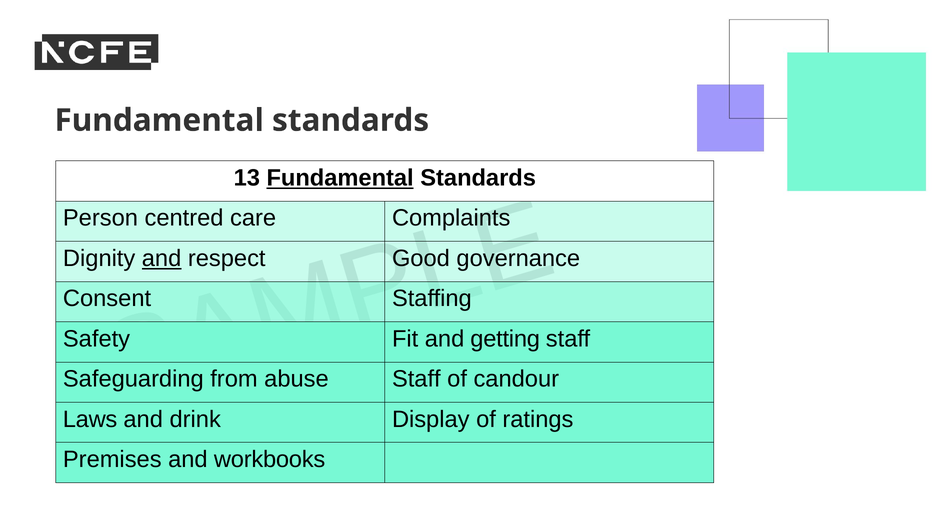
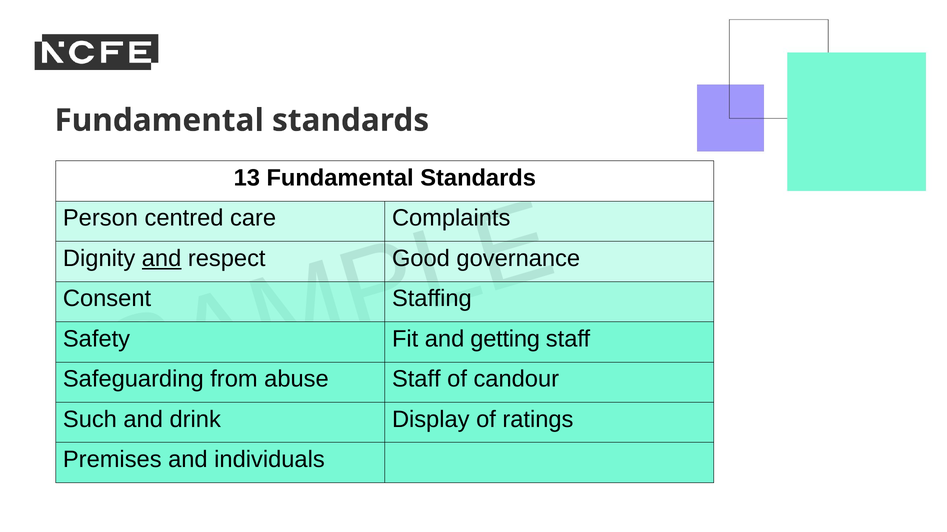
Fundamental at (340, 178) underline: present -> none
Laws: Laws -> Such
workbooks: workbooks -> individuals
